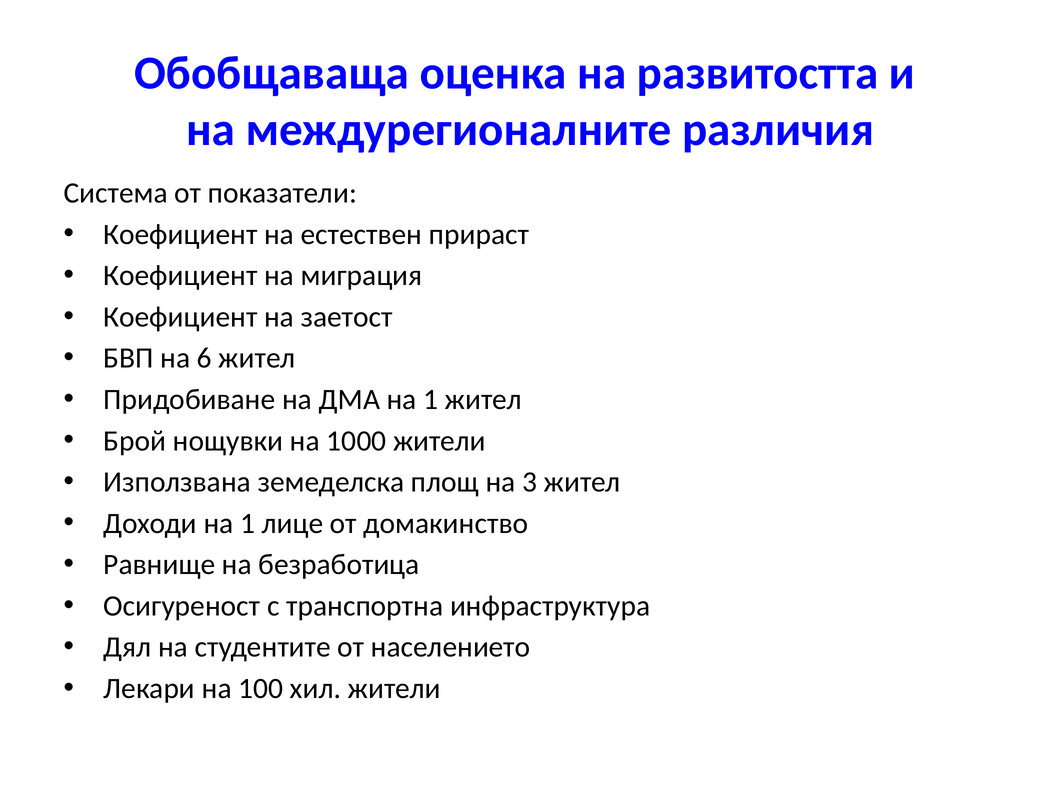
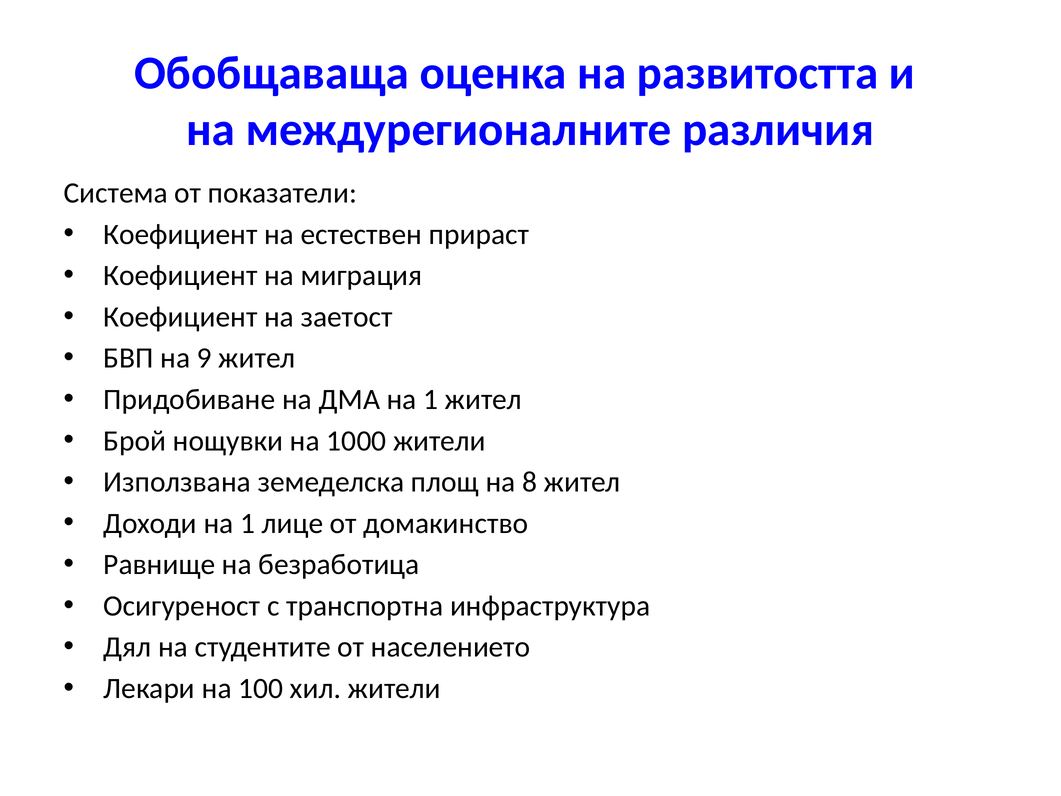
6: 6 -> 9
3: 3 -> 8
